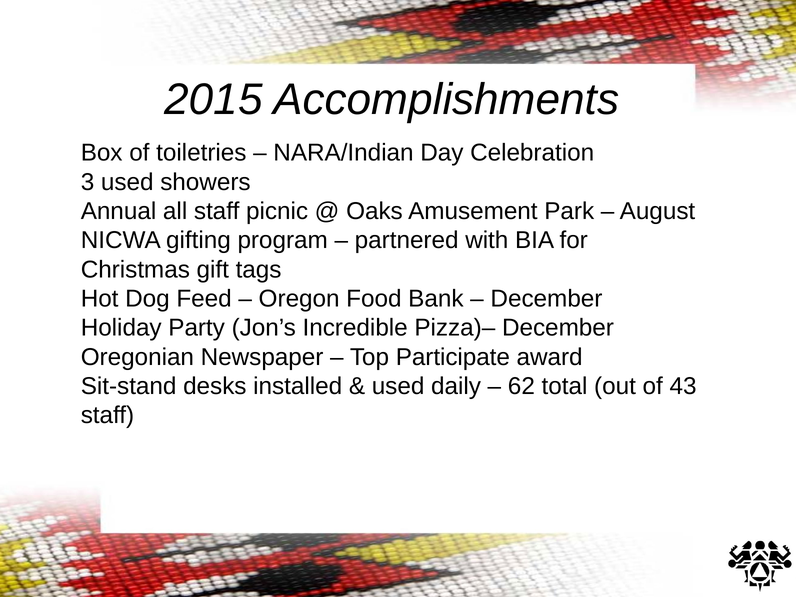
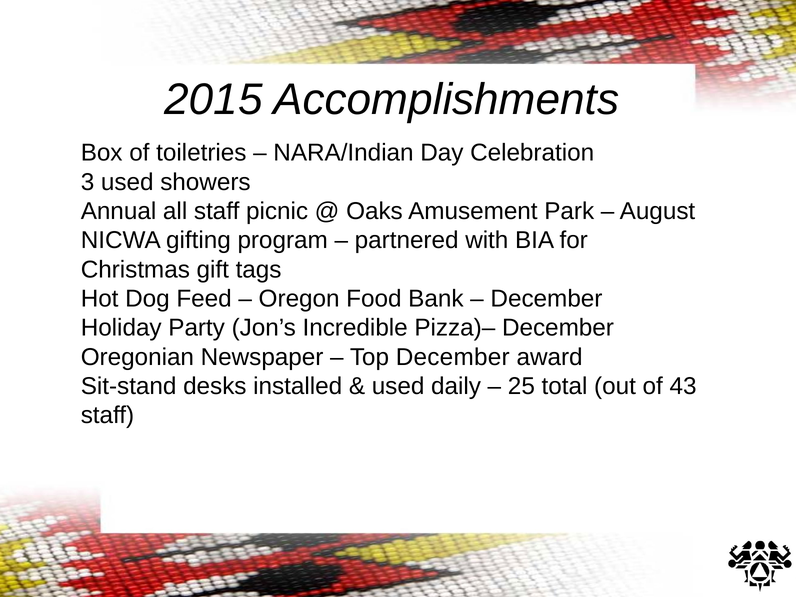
Top Participate: Participate -> December
62: 62 -> 25
